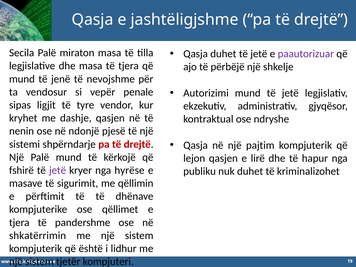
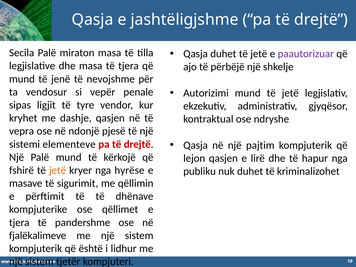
nenin: nenin -> vepra
shpërndarje: shpërndarje -> elementeve
jetë at (58, 170) colour: purple -> orange
shkatërrimin: shkatërrimin -> fjalëkalimeve
